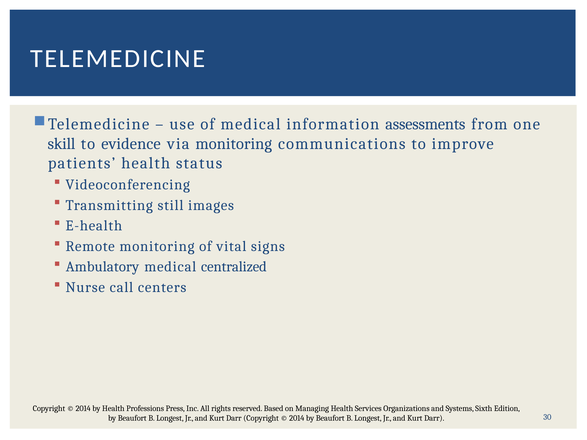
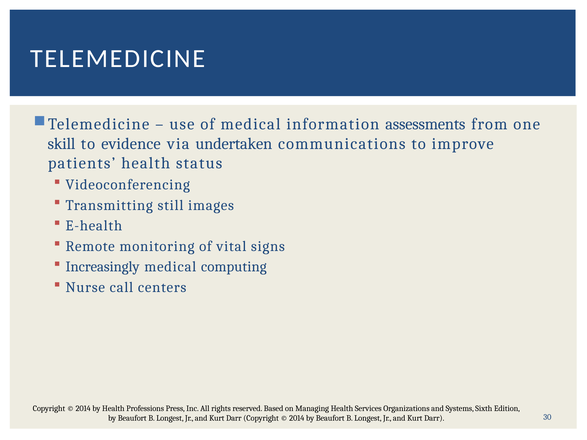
via monitoring: monitoring -> undertaken
Ambulatory: Ambulatory -> Increasingly
centralized: centralized -> computing
